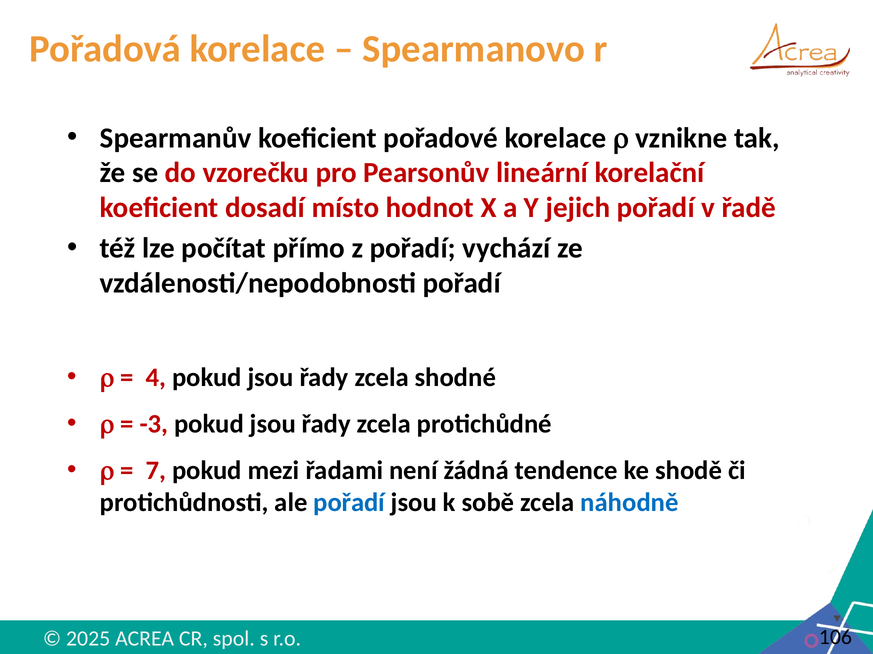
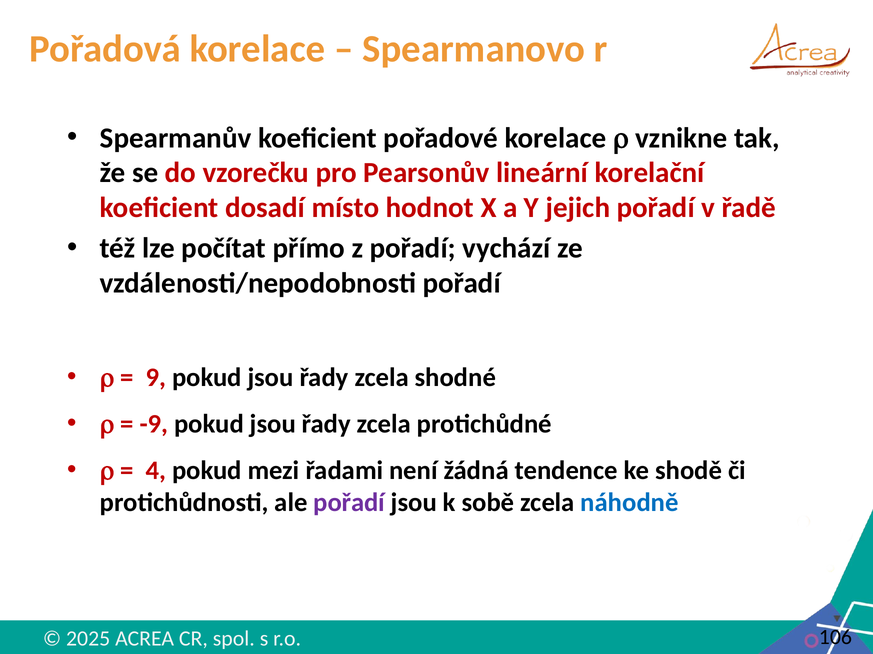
4: 4 -> 9
-3: -3 -> -9
7: 7 -> 4
pořadí at (349, 503) colour: blue -> purple
